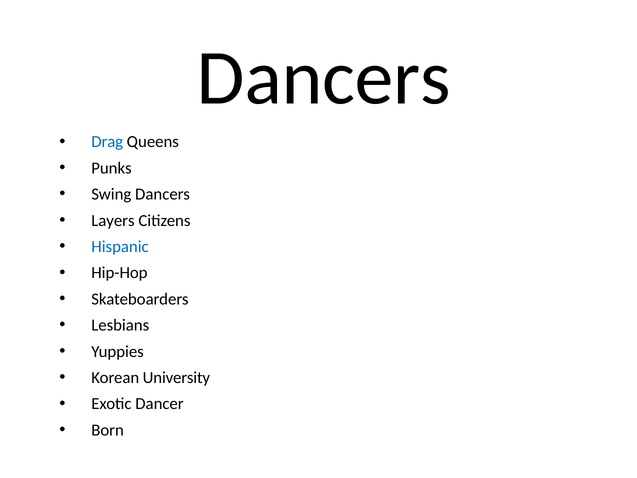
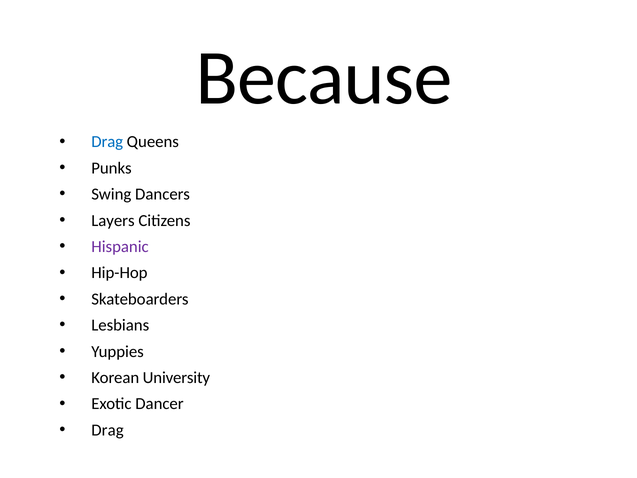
Dancers at (324, 78): Dancers -> Because
Hispanic colour: blue -> purple
Born at (108, 430): Born -> Drag
